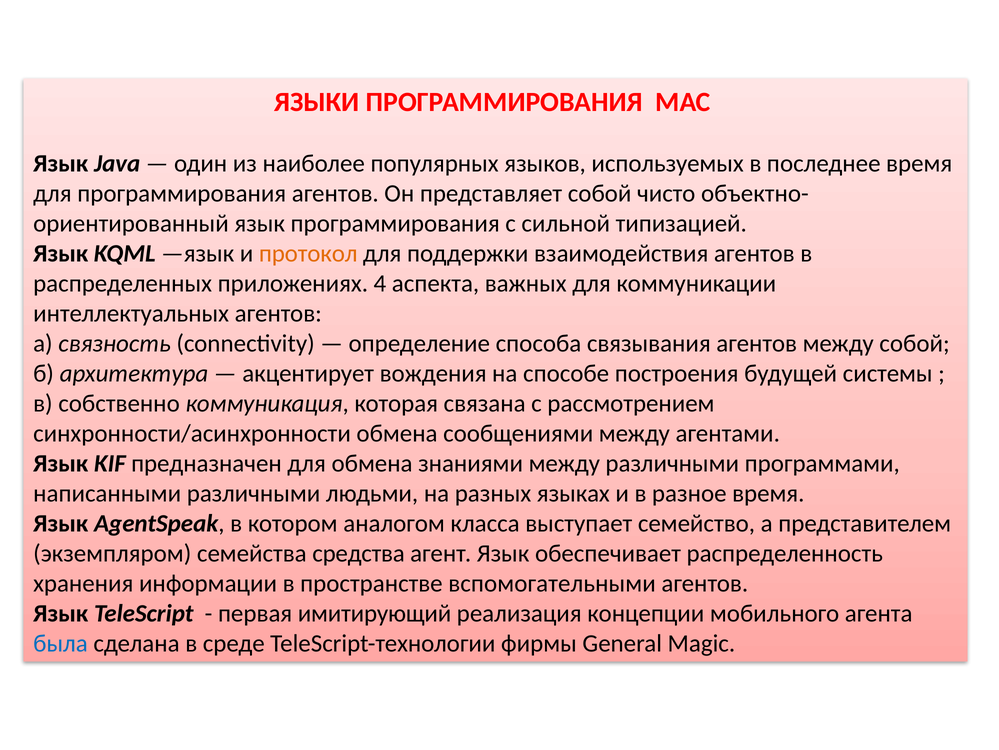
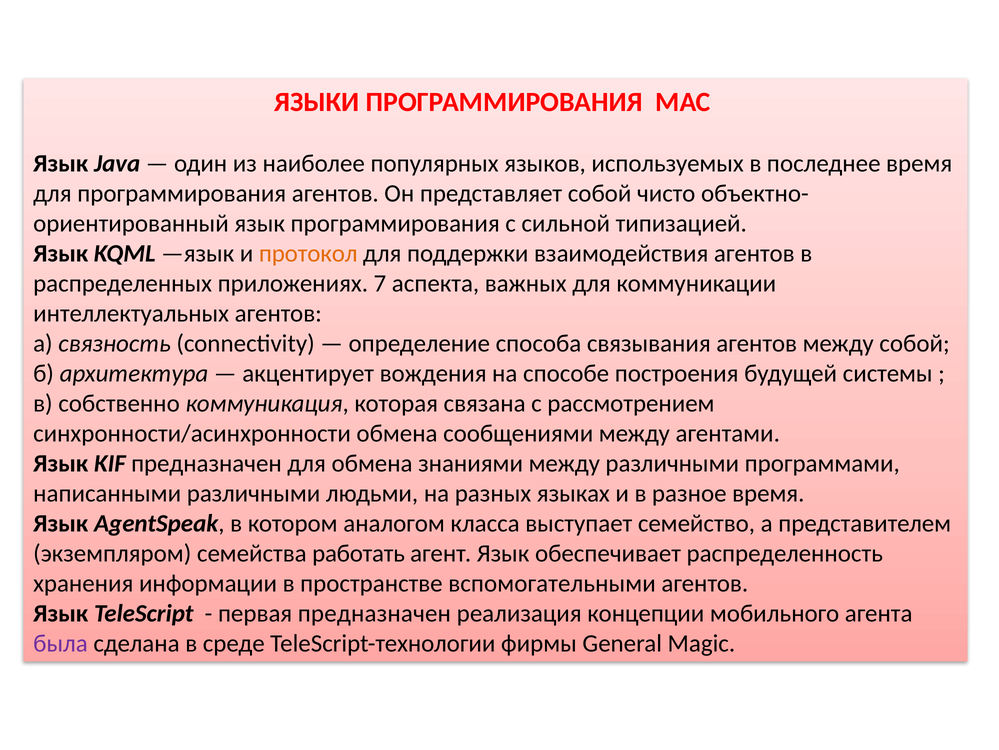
4: 4 -> 7
средства: средства -> работать
первая имитирующий: имитирующий -> предназначен
была colour: blue -> purple
